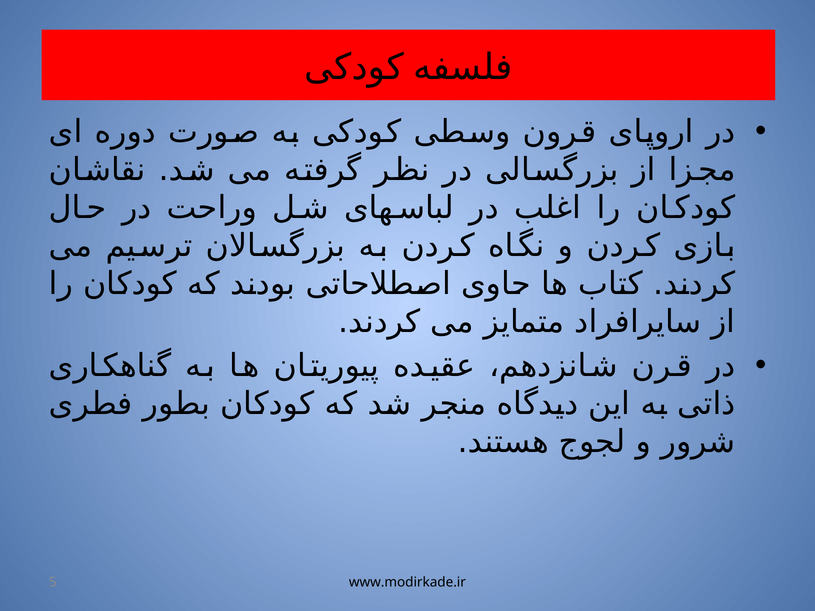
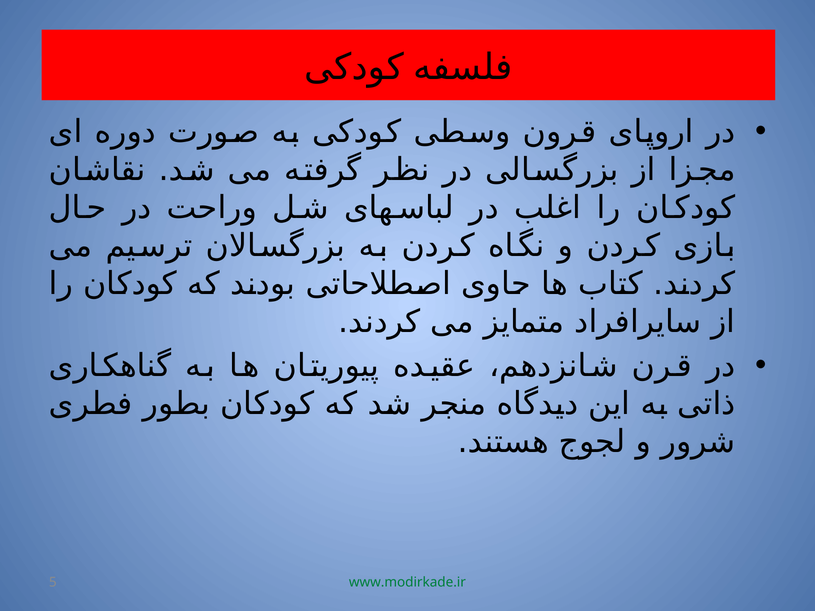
www.modirkade.ir colour: black -> green
